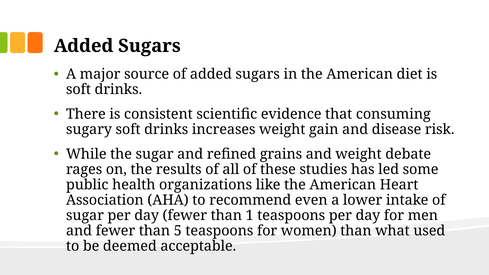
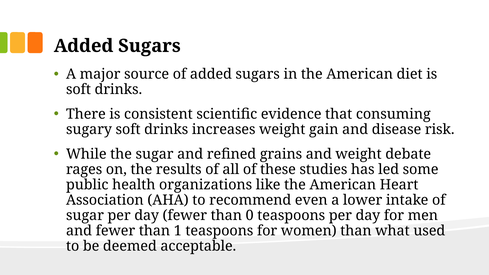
1: 1 -> 0
5: 5 -> 1
